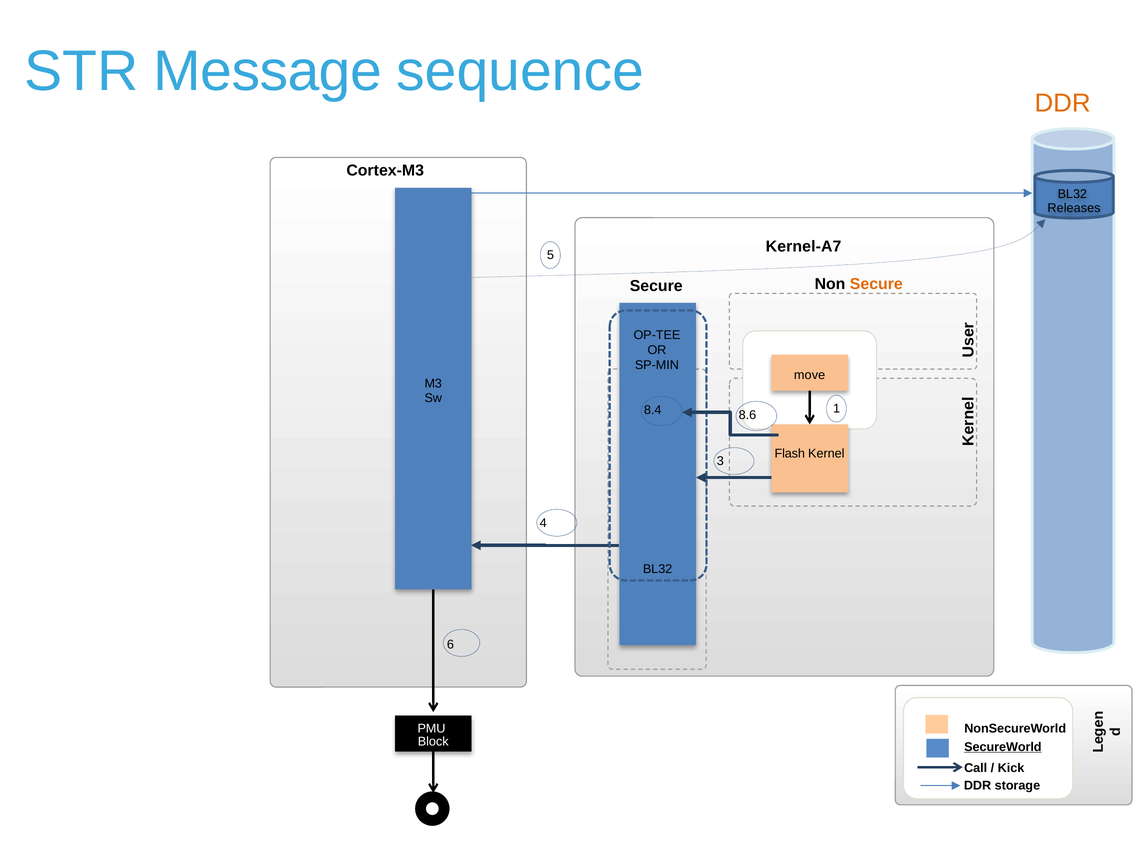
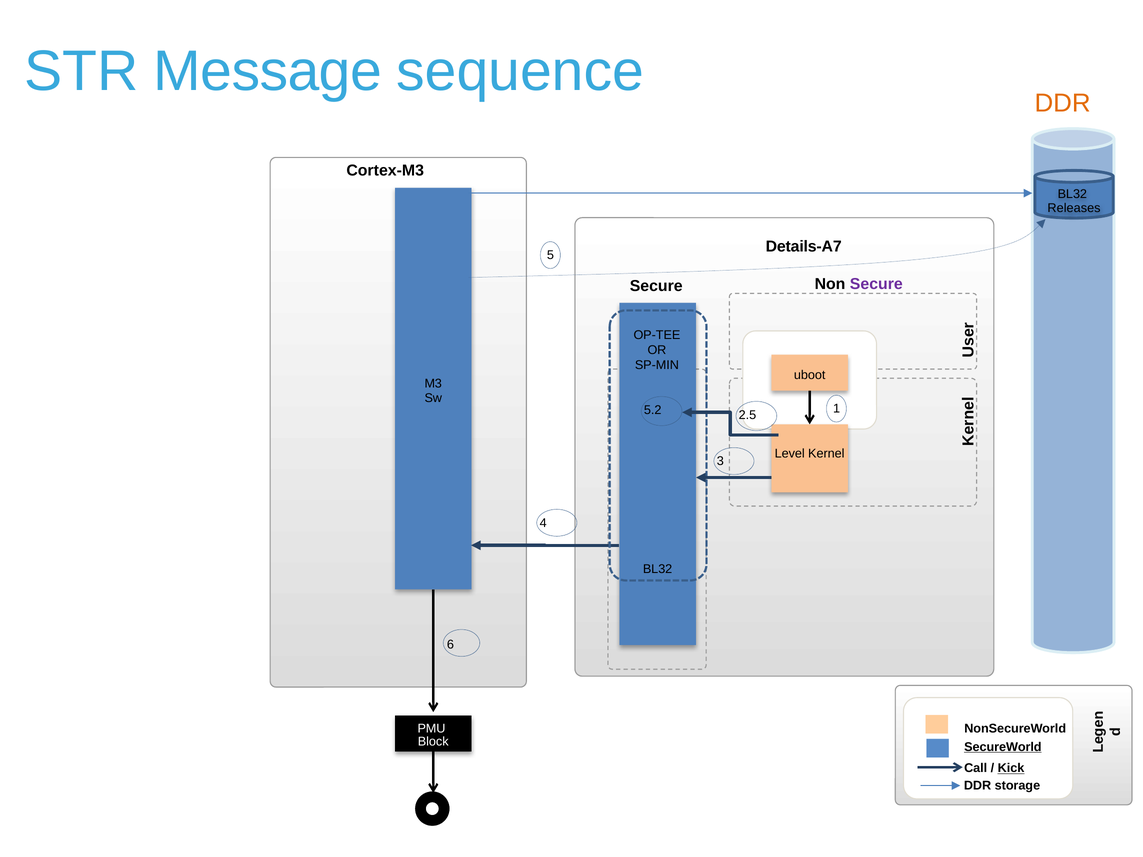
Kernel-A7: Kernel-A7 -> Details-A7
Secure at (876, 284) colour: orange -> purple
move: move -> uboot
8.4: 8.4 -> 5.2
8.6: 8.6 -> 2.5
Flash: Flash -> Level
Kick underline: none -> present
